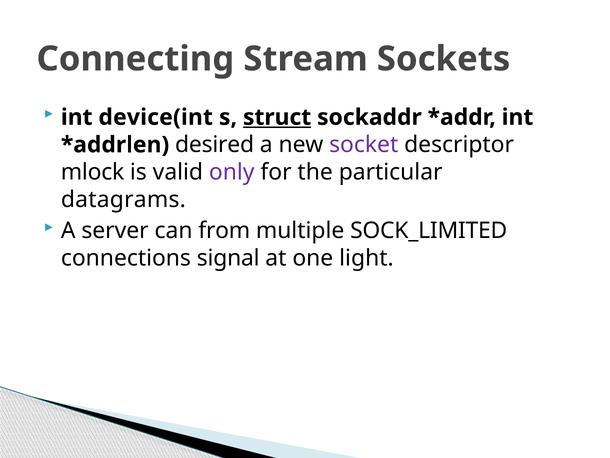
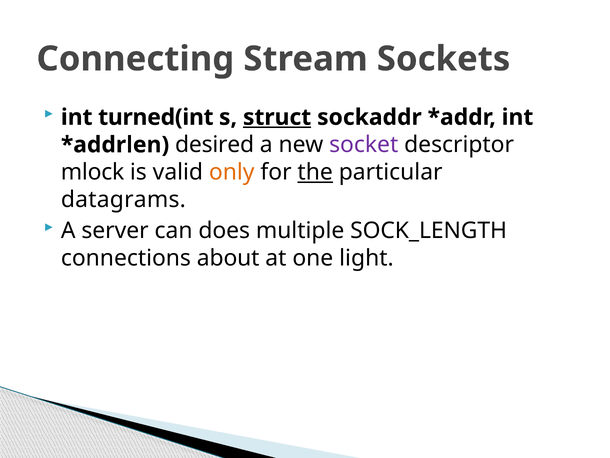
device(int: device(int -> turned(int
only colour: purple -> orange
the underline: none -> present
from: from -> does
SOCK_LIMITED: SOCK_LIMITED -> SOCK_LENGTH
signal: signal -> about
